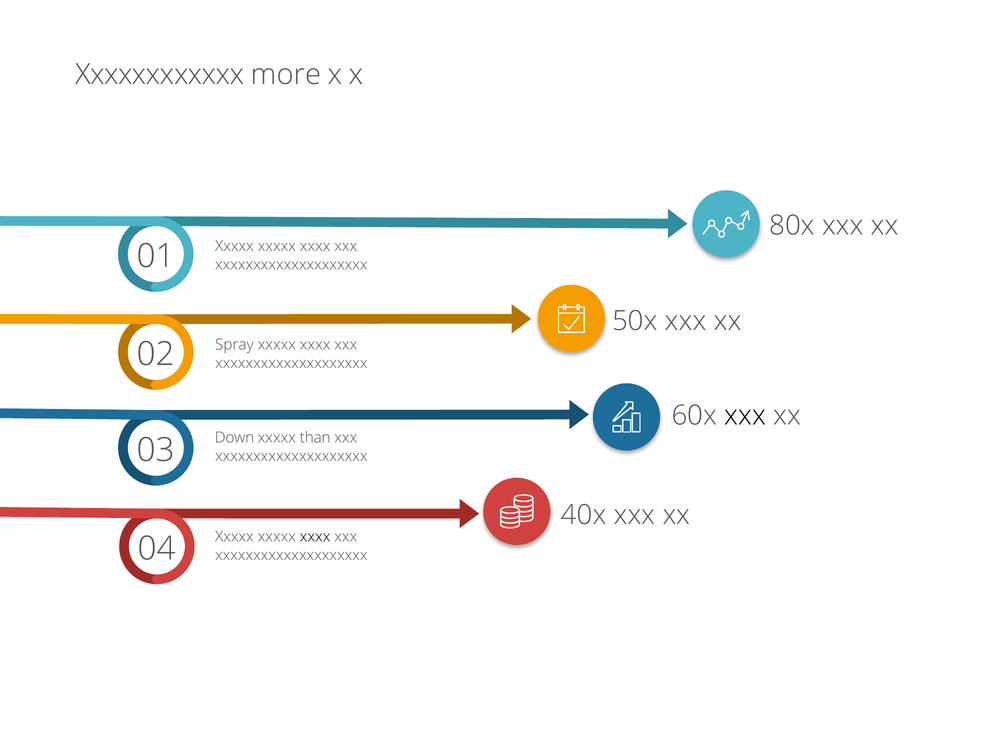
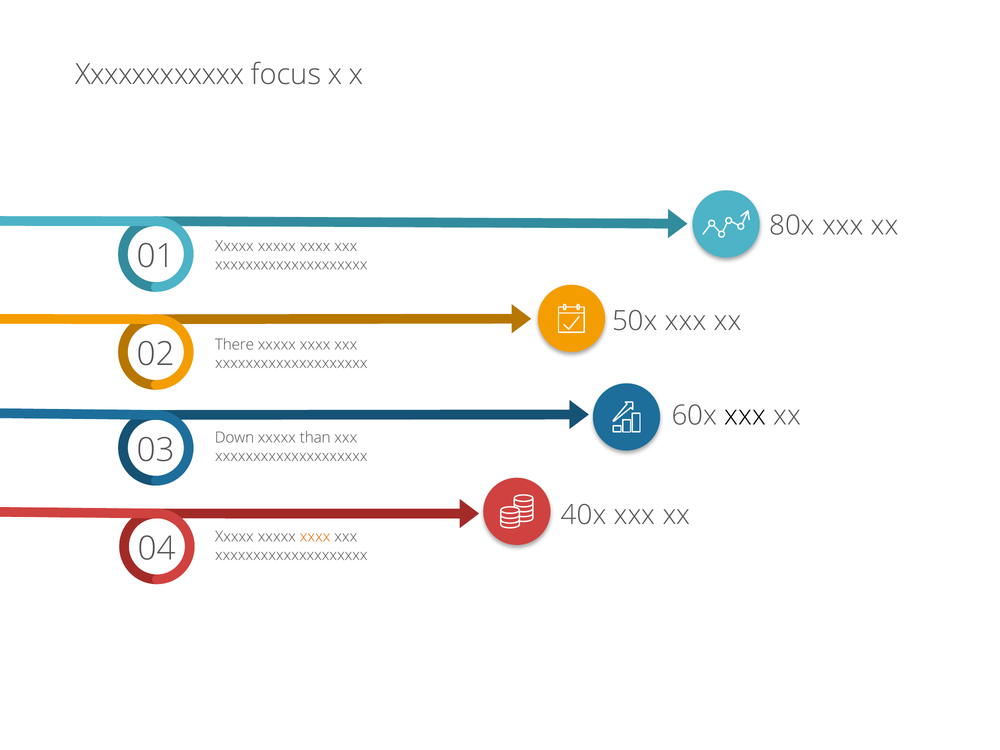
more: more -> focus
Spray: Spray -> There
xxxx at (315, 537) colour: black -> orange
